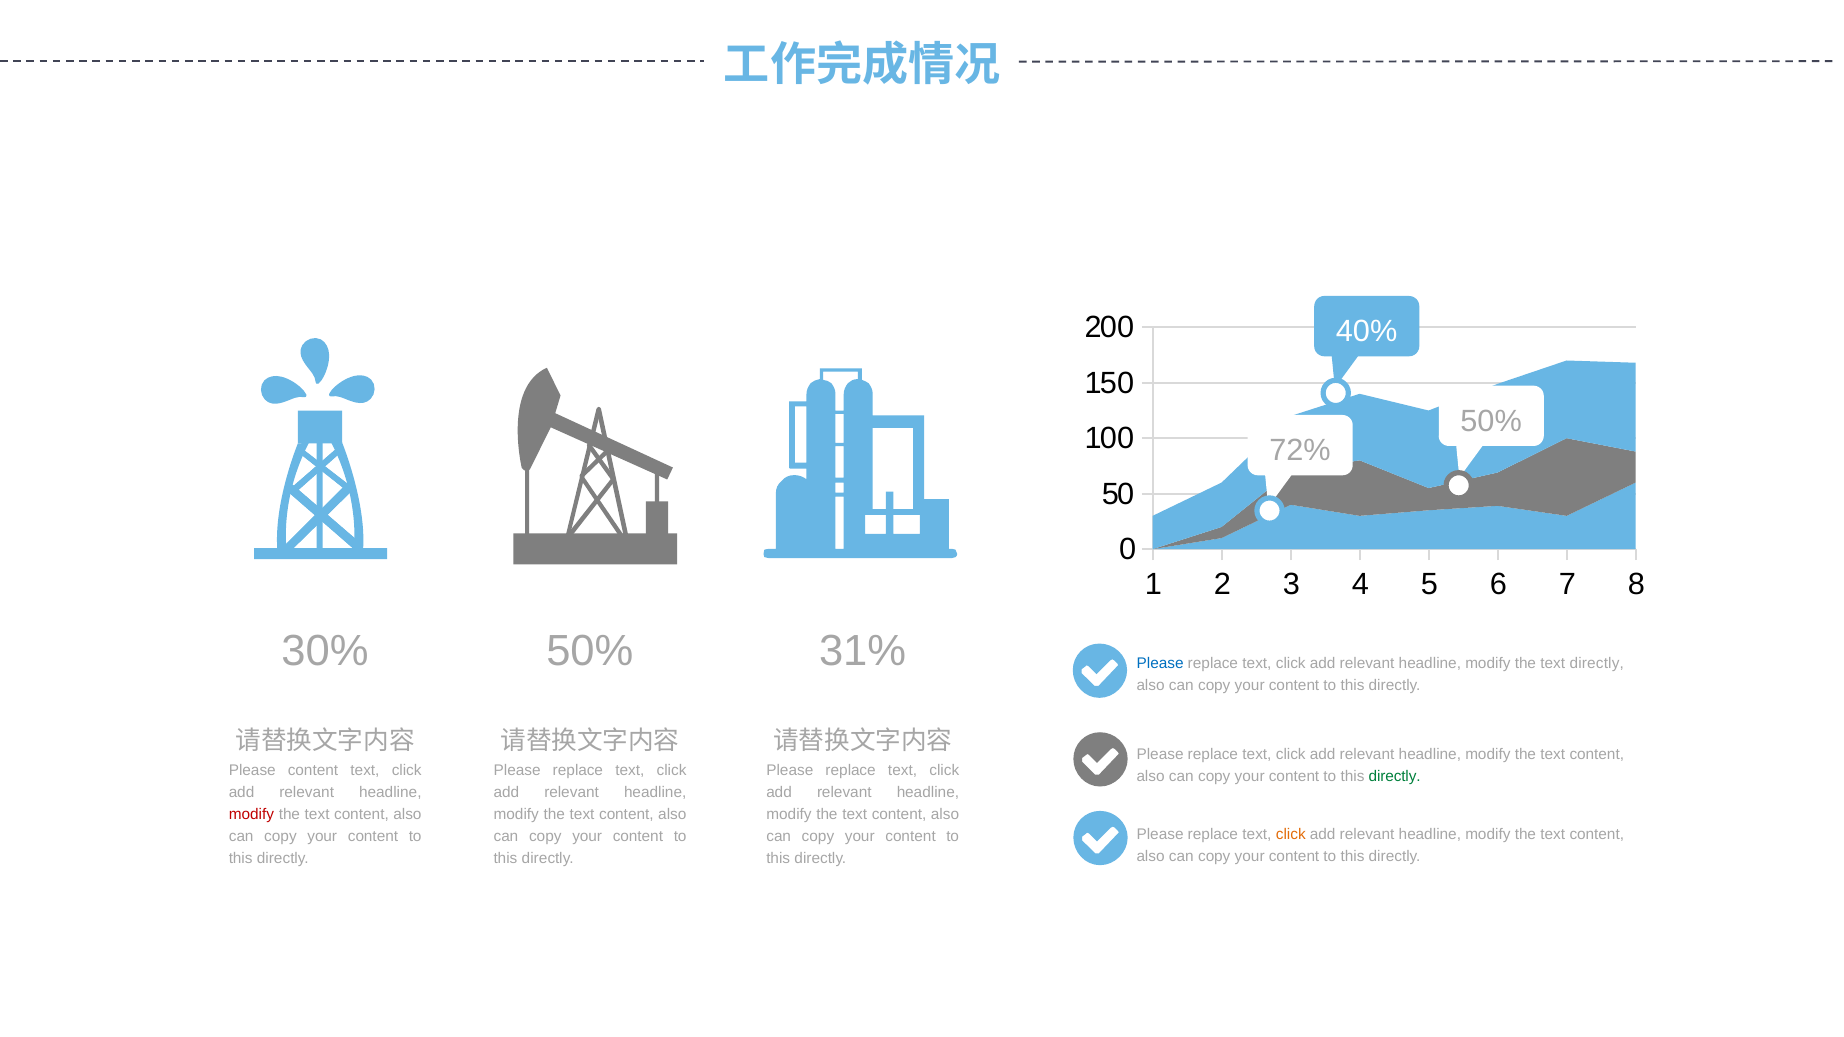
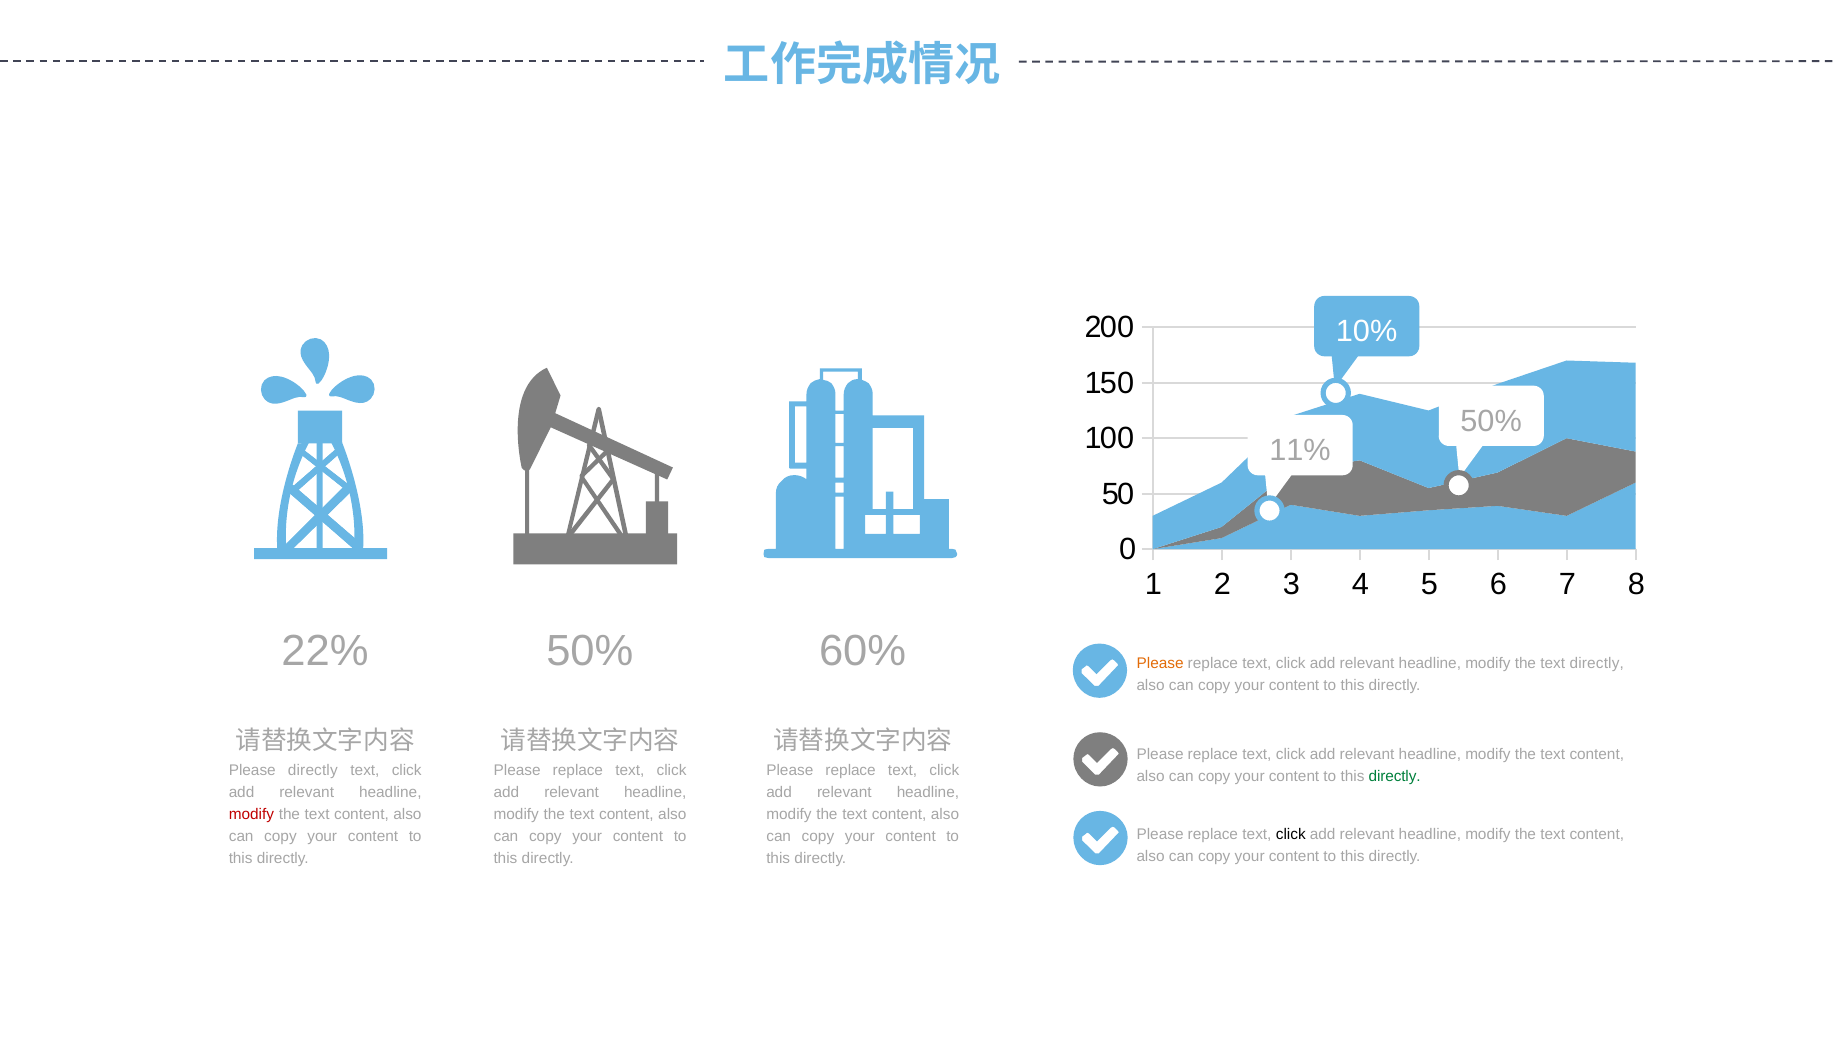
40%: 40% -> 10%
72%: 72% -> 11%
30%: 30% -> 22%
31%: 31% -> 60%
Please at (1160, 664) colour: blue -> orange
Please content: content -> directly
click at (1291, 835) colour: orange -> black
